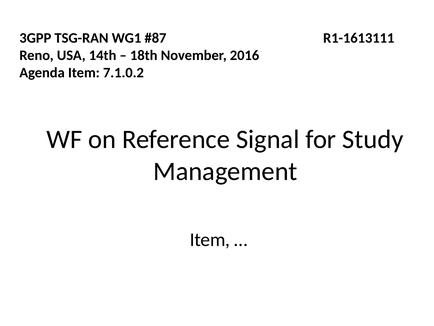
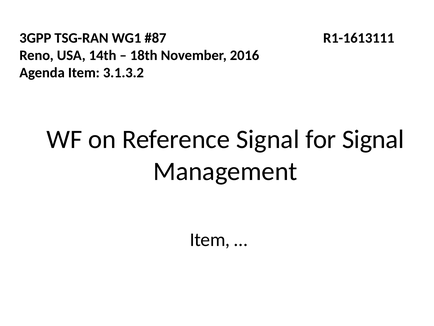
7.1.0.2: 7.1.0.2 -> 3.1.3.2
for Study: Study -> Signal
